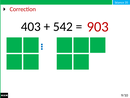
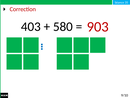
542: 542 -> 580
